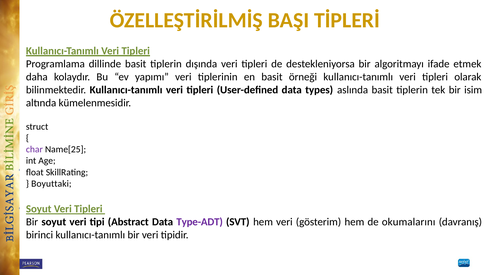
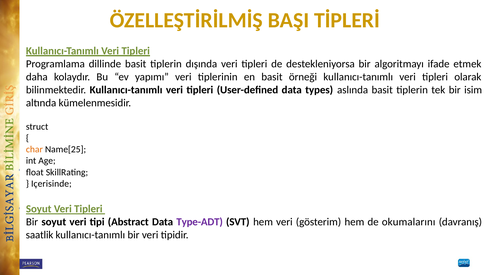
char colour: purple -> orange
Boyuttaki: Boyuttaki -> Içerisinde
birinci: birinci -> saatlik
